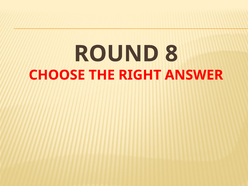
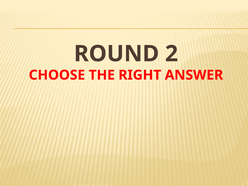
8: 8 -> 2
